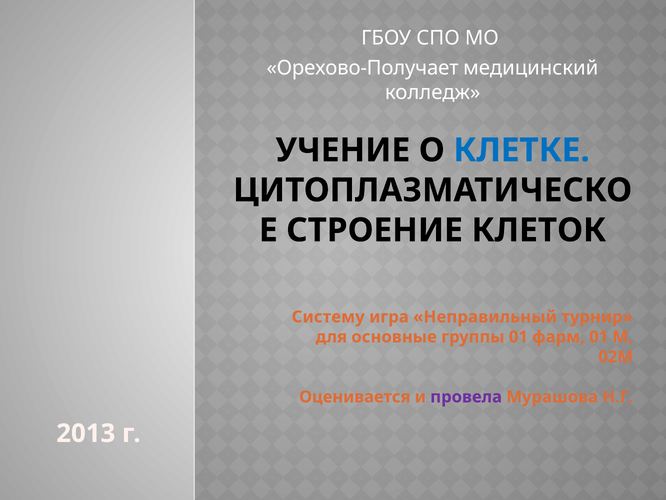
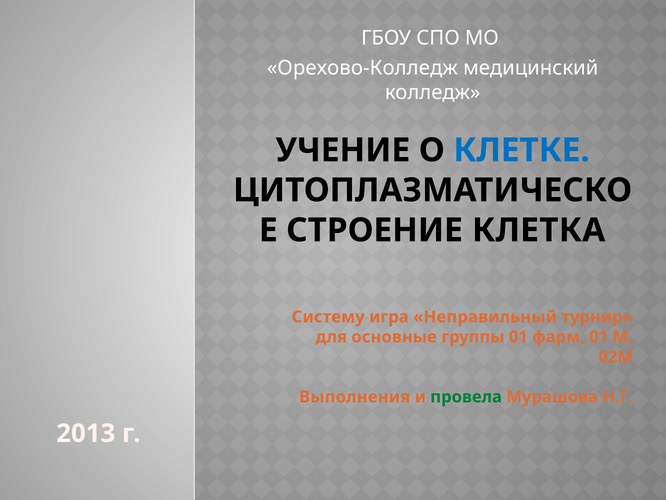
Орехово-Получает: Орехово-Получает -> Орехово-Колледж
КЛЕТОК: КЛЕТОК -> КЛЕТКА
Оценивается: Оценивается -> Выполнения
провела colour: purple -> green
